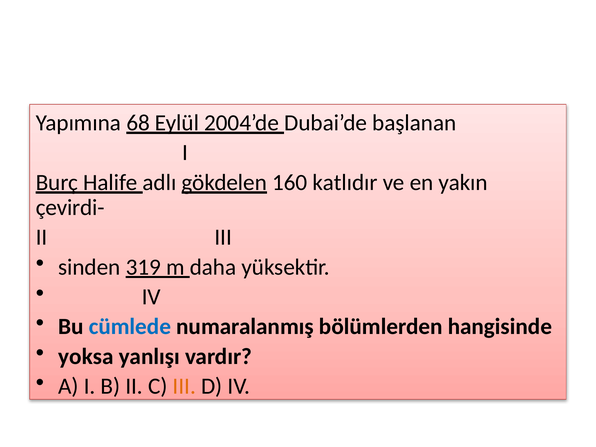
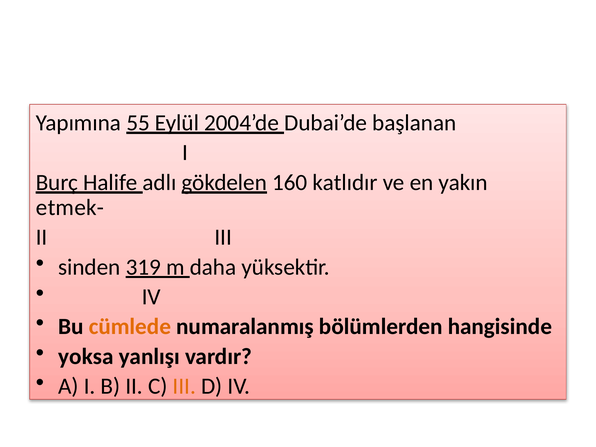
68: 68 -> 55
çevirdi-: çevirdi- -> etmek-
cümlede colour: blue -> orange
